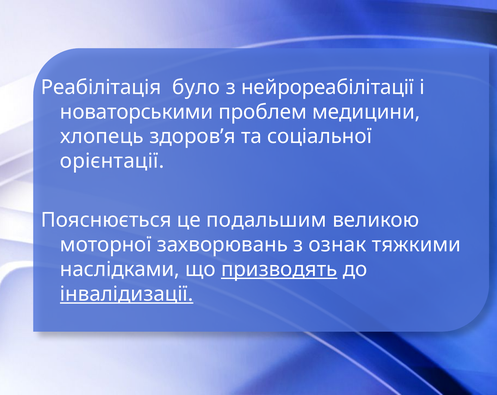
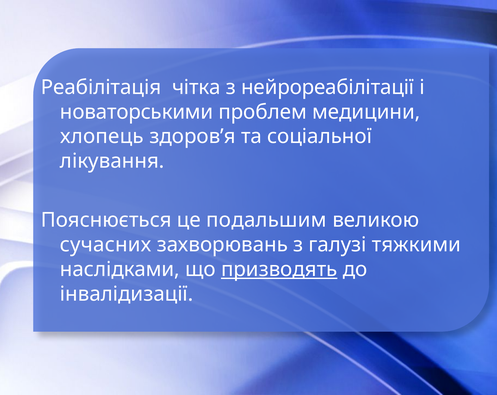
було: було -> чітка
орiєнтацiї: орiєнтацiї -> лiкування
моторної: моторної -> сучасних
ознак: ознак -> галузі
iнвалiдизацiї underline: present -> none
